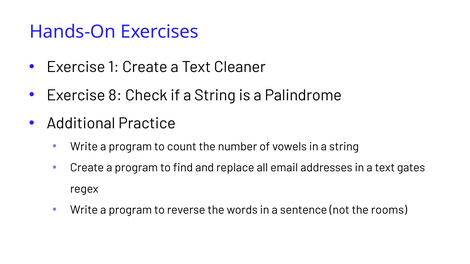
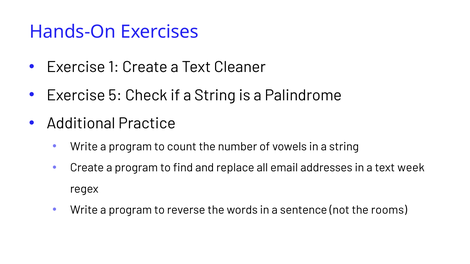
8: 8 -> 5
gates: gates -> week
